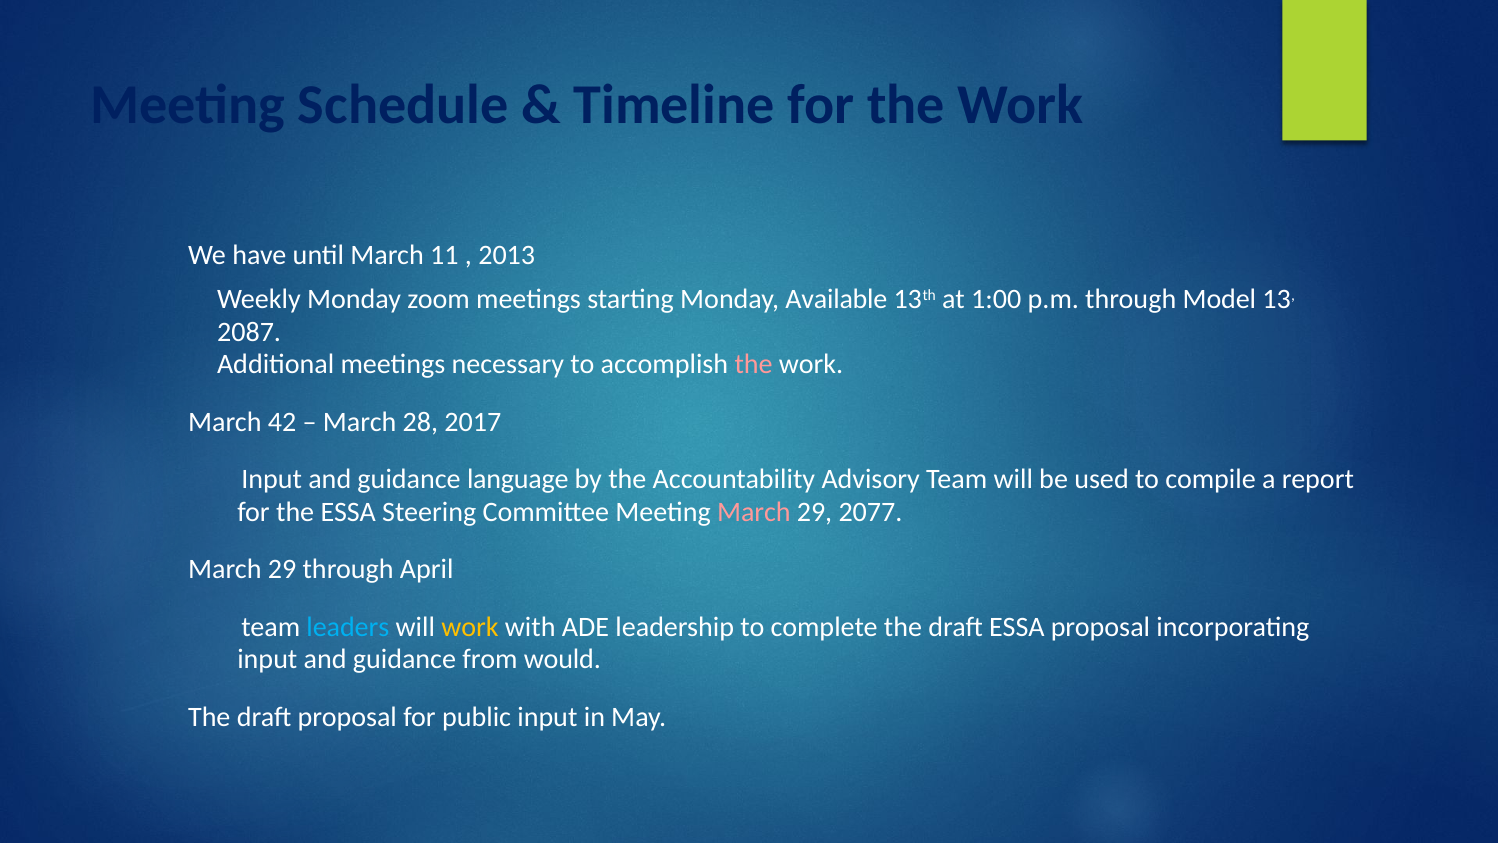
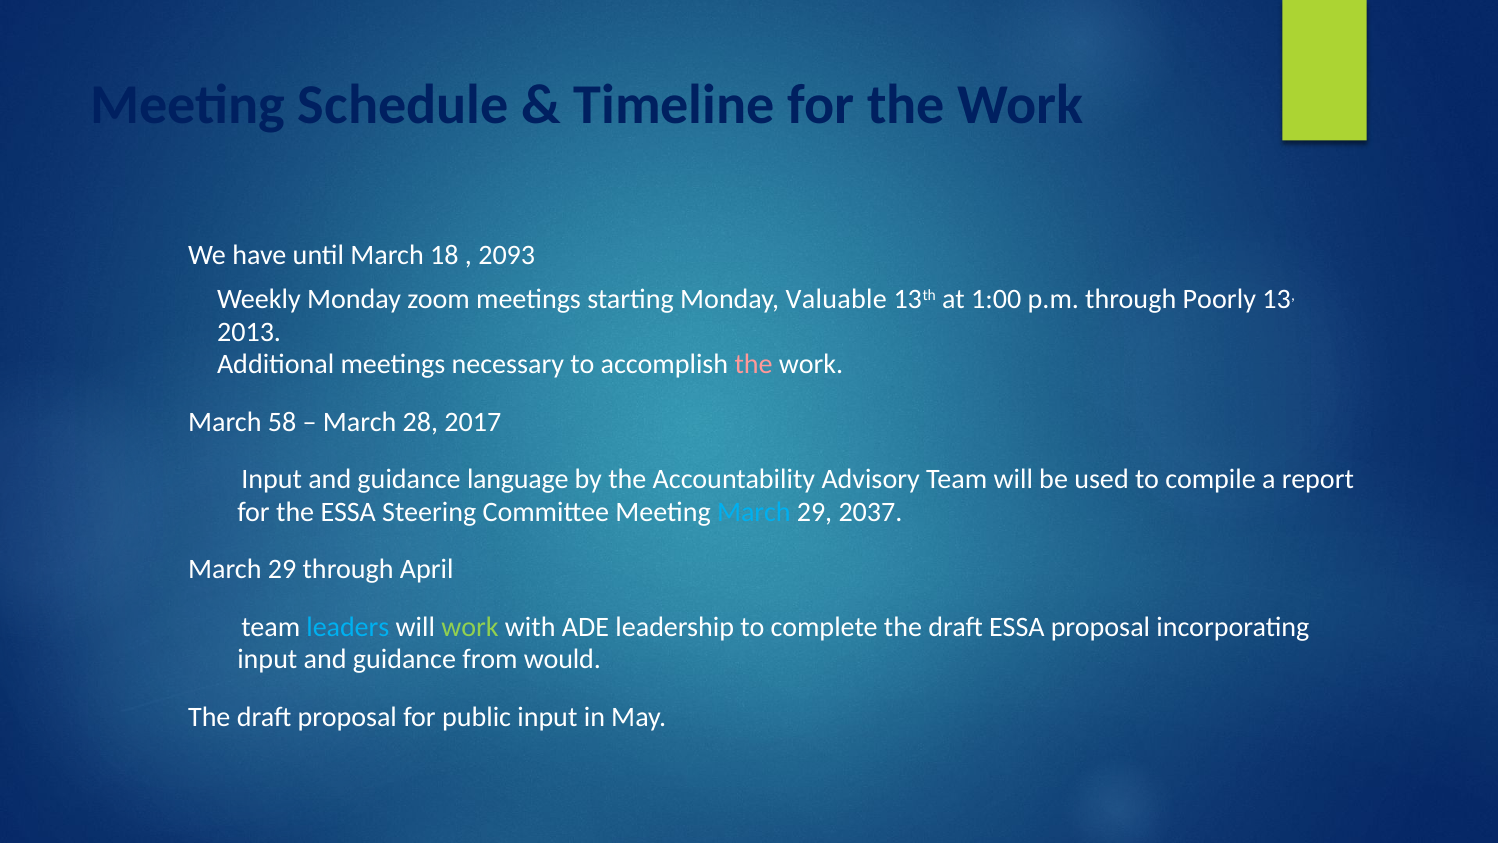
11: 11 -> 18
2013: 2013 -> 2093
Available: Available -> Valuable
Model: Model -> Poorly
2087: 2087 -> 2013
42: 42 -> 58
March at (754, 512) colour: pink -> light blue
2077: 2077 -> 2037
work at (470, 627) colour: yellow -> light green
